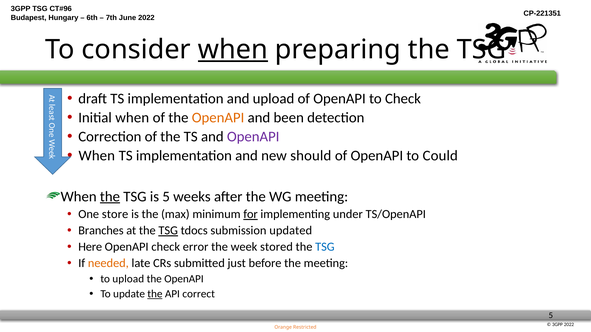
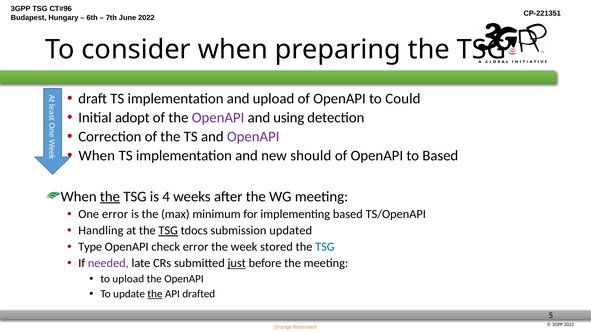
when at (233, 50) underline: present -> none
to Check: Check -> Could
Initial when: when -> adopt
OpenAPI at (218, 118) colour: orange -> purple
been: been -> using
to Could: Could -> Based
is 5: 5 -> 4
One store: store -> error
for underline: present -> none
implementing under: under -> based
Branches: Branches -> Handling
Here: Here -> Type
needed colour: orange -> purple
just underline: none -> present
correct: correct -> drafted
